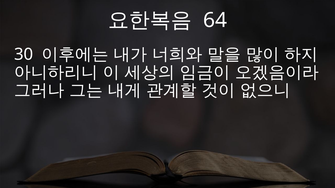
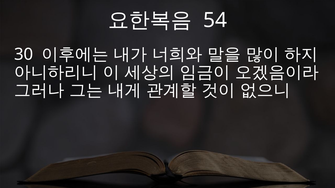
64: 64 -> 54
